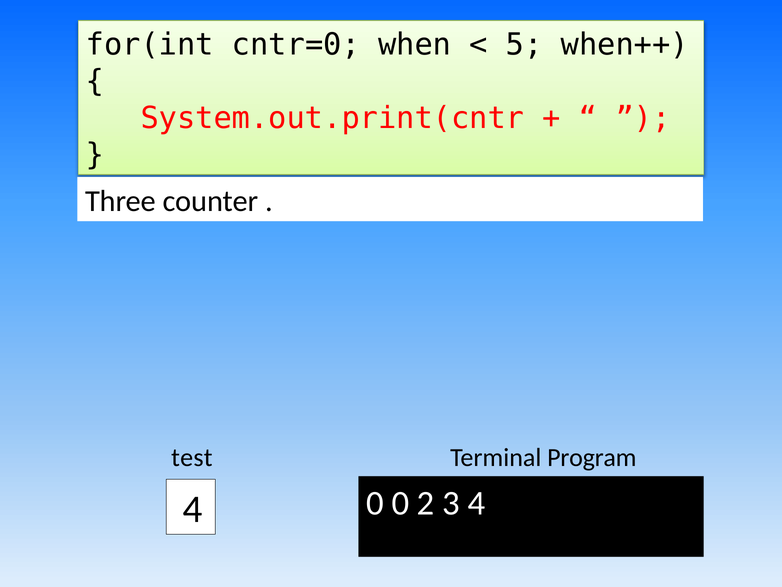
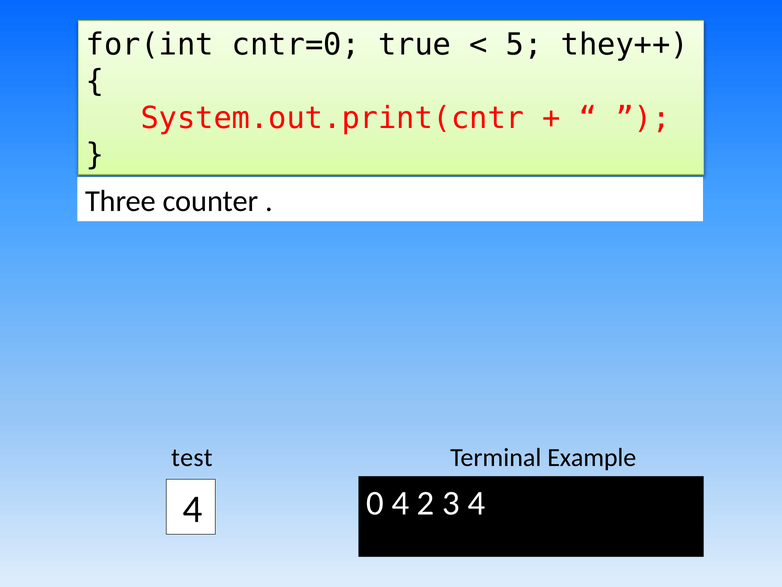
when: when -> true
when++: when++ -> they++
Program: Program -> Example
0 0: 0 -> 4
